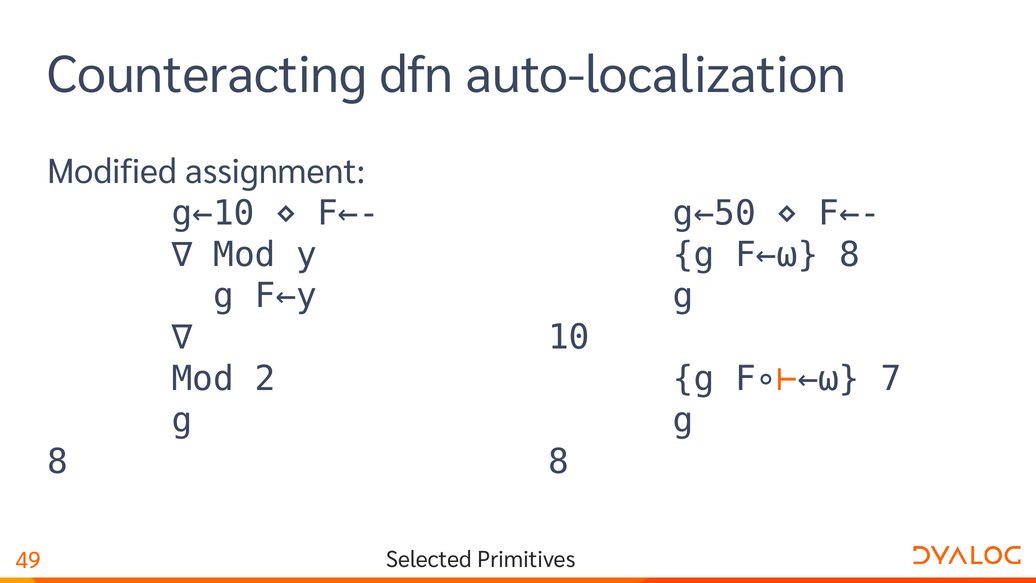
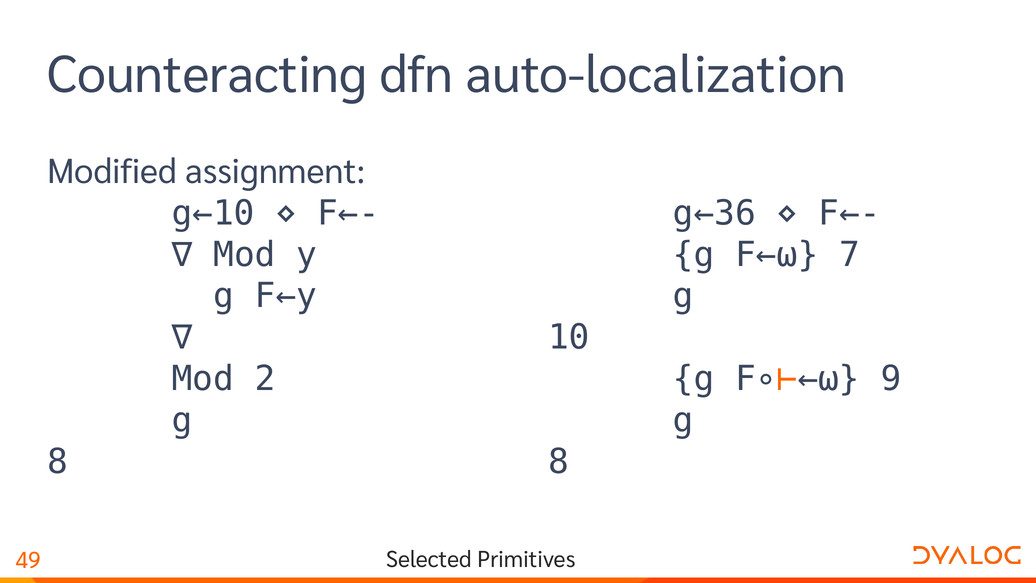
g←50: g←50 -> g←36
F←⍵ 8: 8 -> 7
7: 7 -> 9
